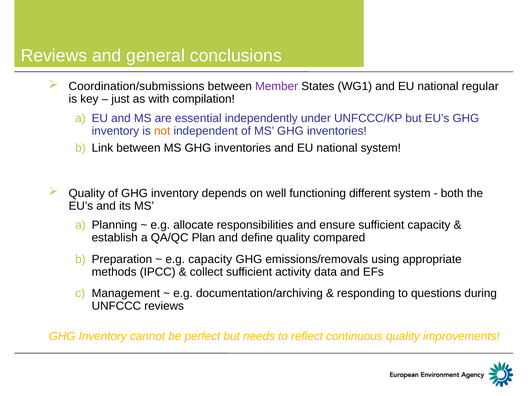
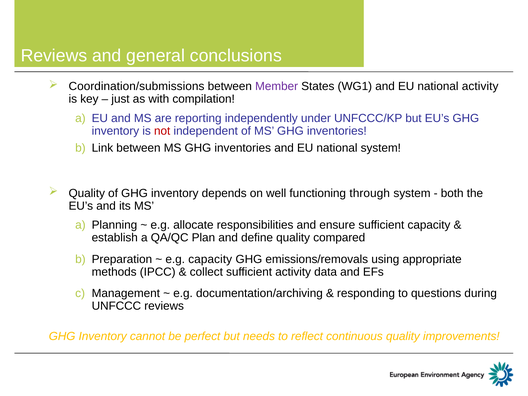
national regular: regular -> activity
essential: essential -> reporting
not colour: orange -> red
different: different -> through
